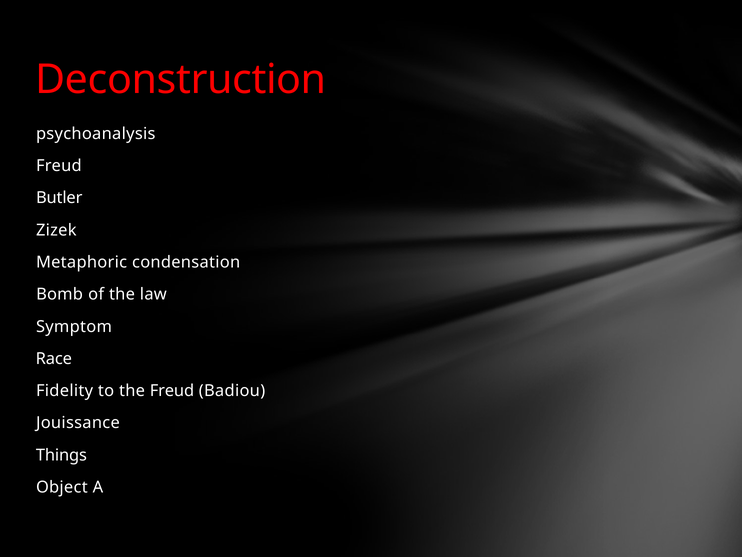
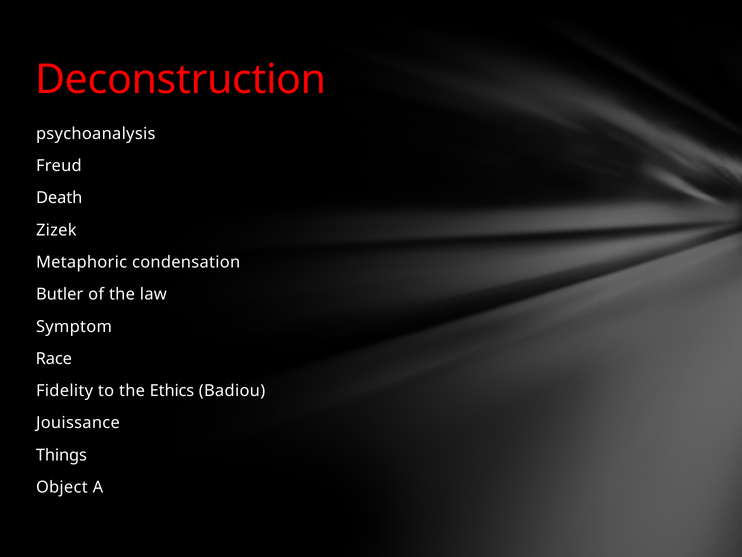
Butler: Butler -> Death
Bomb: Bomb -> Butler
the Freud: Freud -> Ethics
